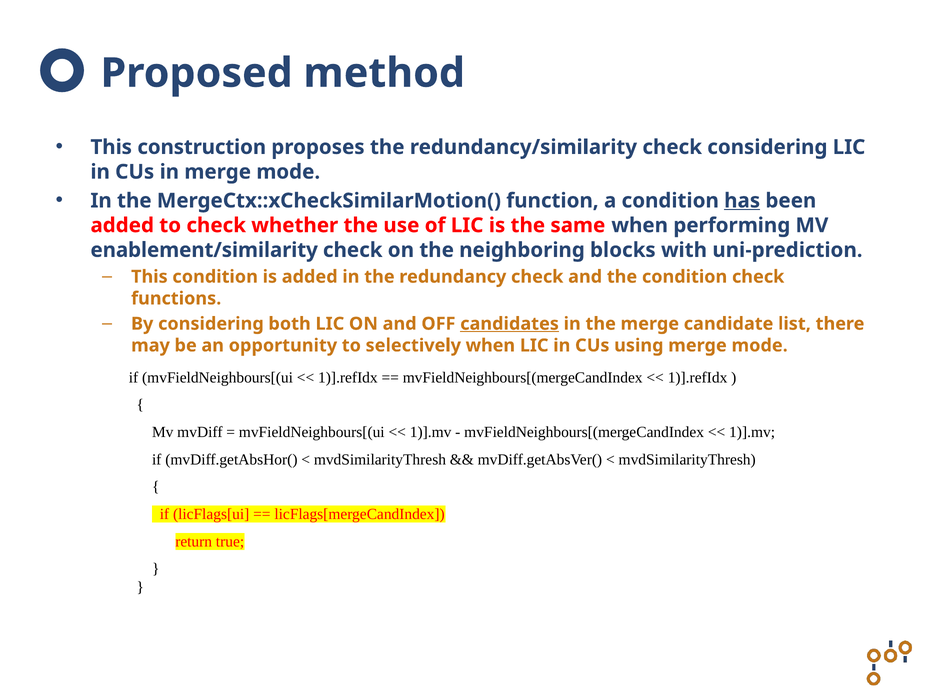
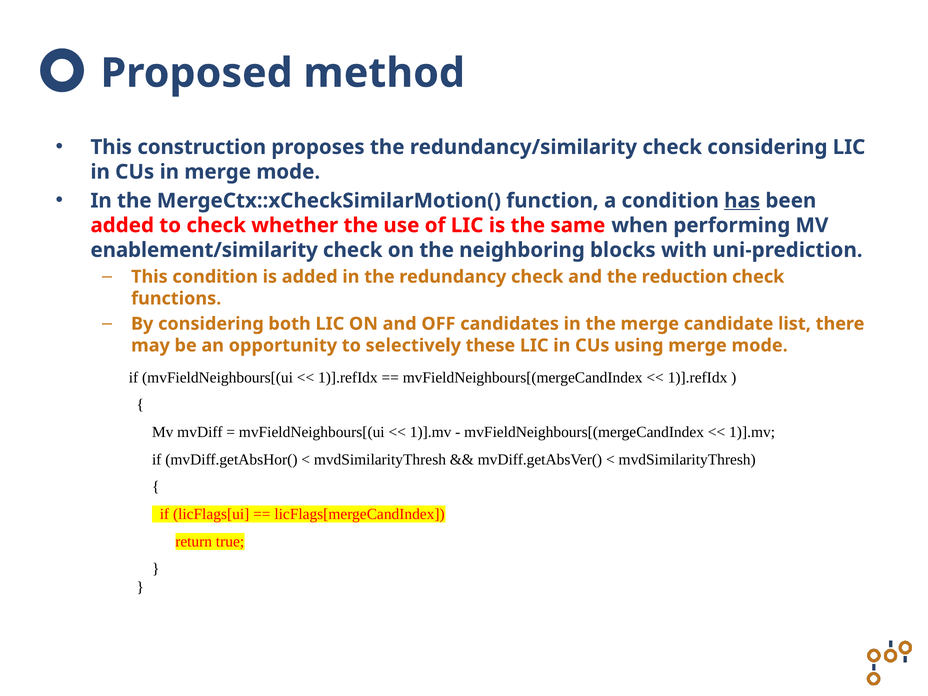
the condition: condition -> reduction
candidates underline: present -> none
selectively when: when -> these
